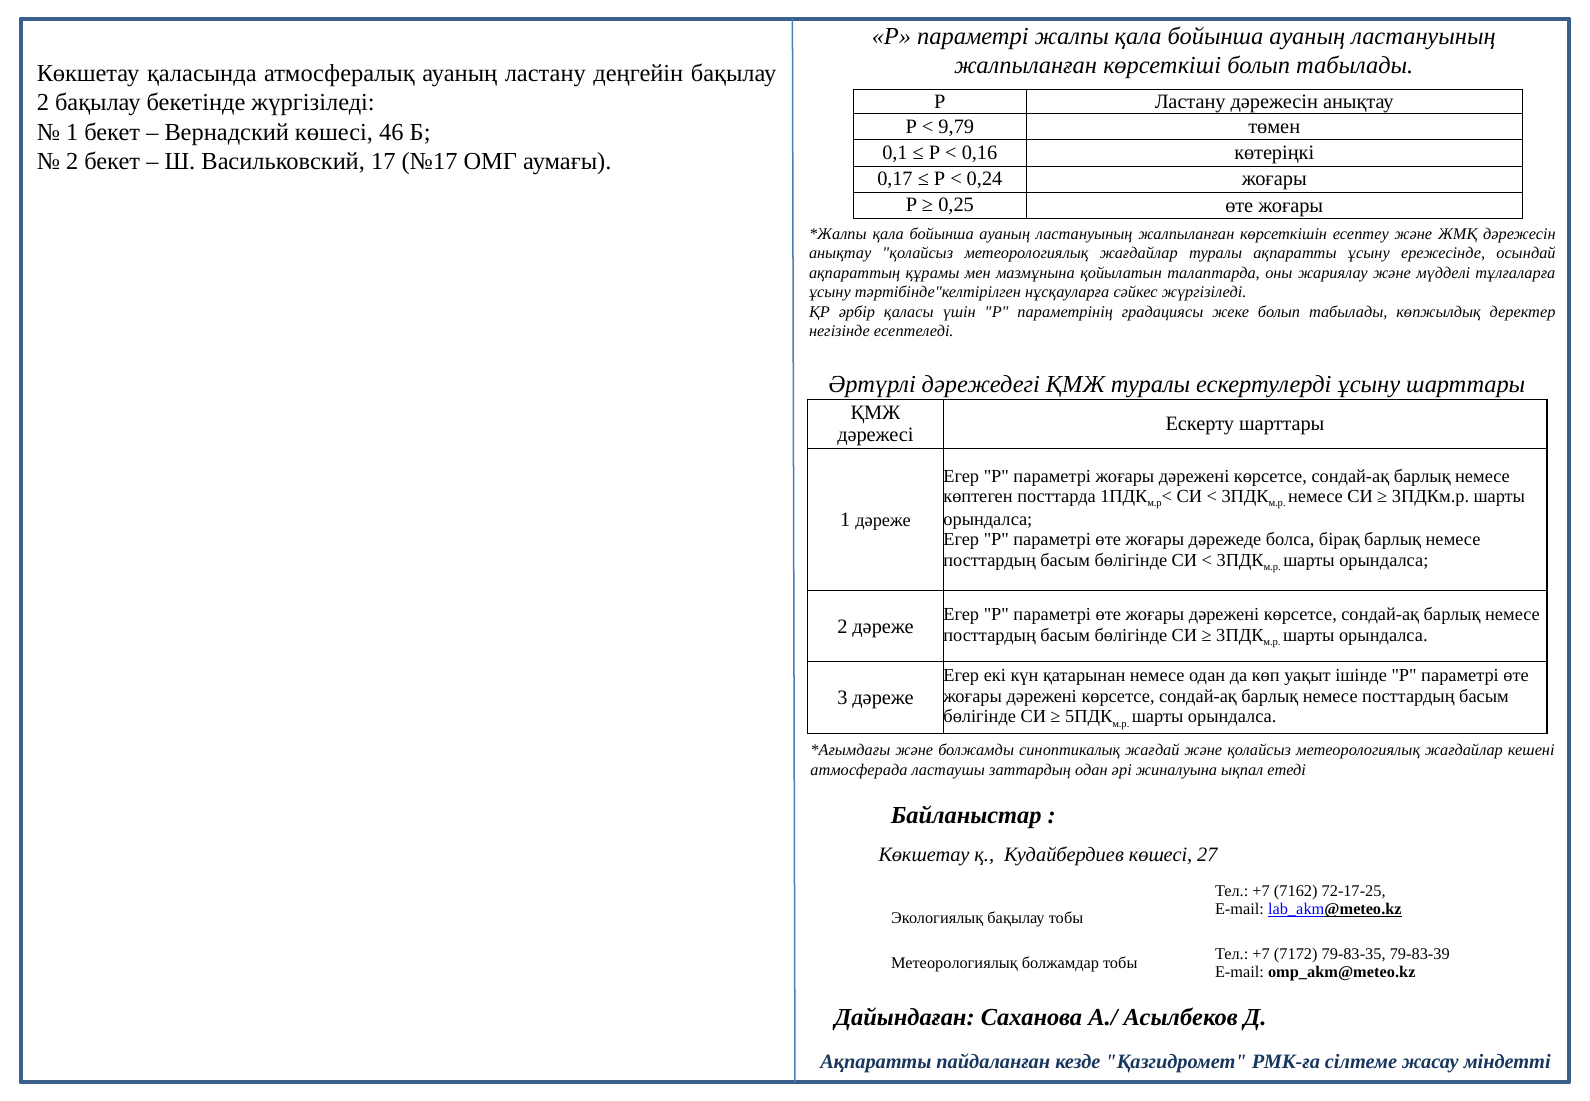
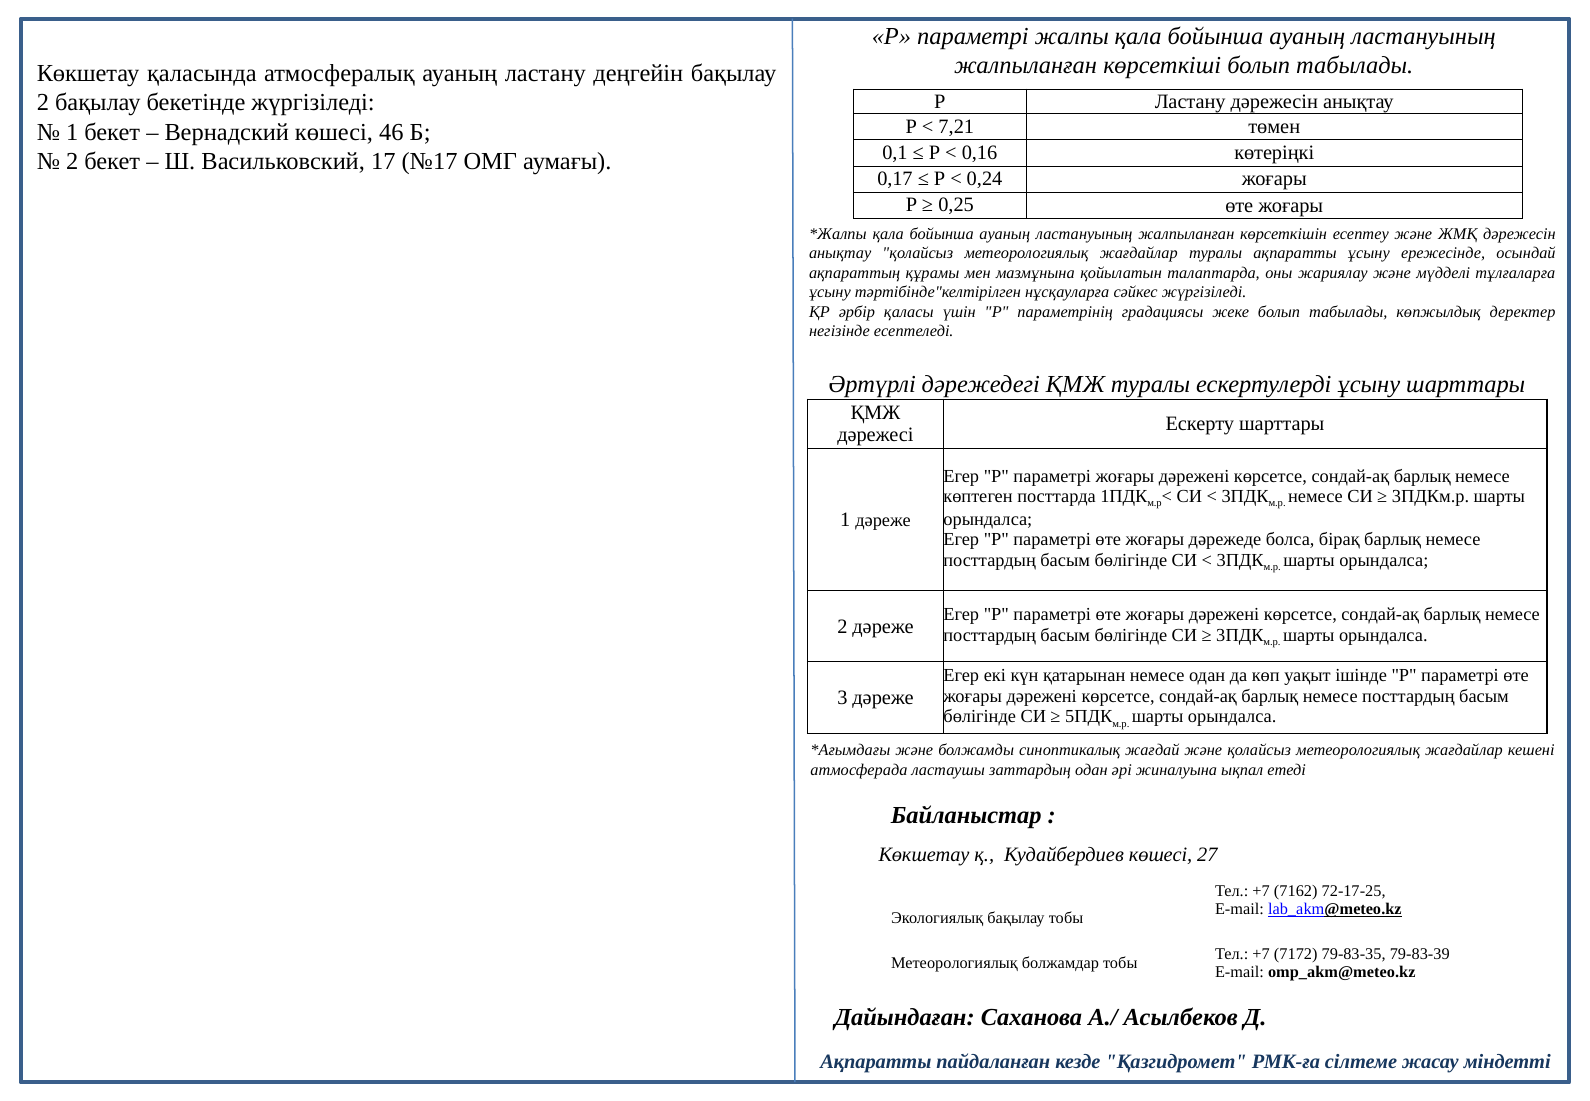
9,79: 9,79 -> 7,21
